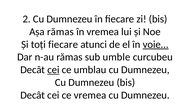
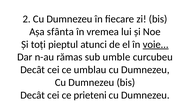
Așa rămas: rămas -> sfânta
toți fiecare: fiecare -> pieptul
cei at (53, 70) underline: present -> none
ce vremea: vremea -> prieteni
